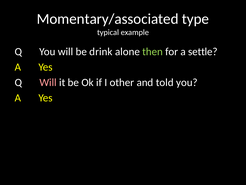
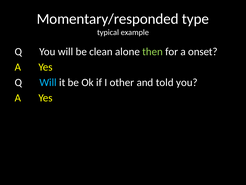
Momentary/associated: Momentary/associated -> Momentary/responded
drink: drink -> clean
settle: settle -> onset
Will at (48, 82) colour: pink -> light blue
